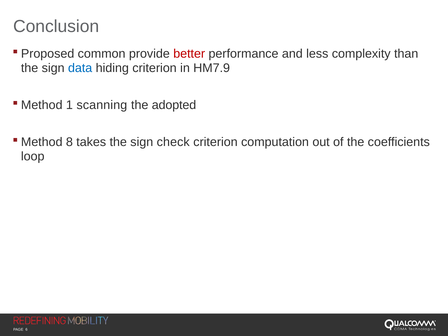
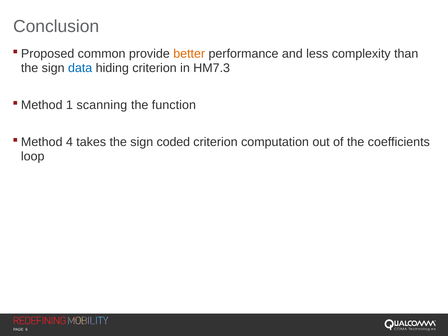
better colour: red -> orange
HM7.9: HM7.9 -> HM7.3
adopted: adopted -> function
8: 8 -> 4
check: check -> coded
